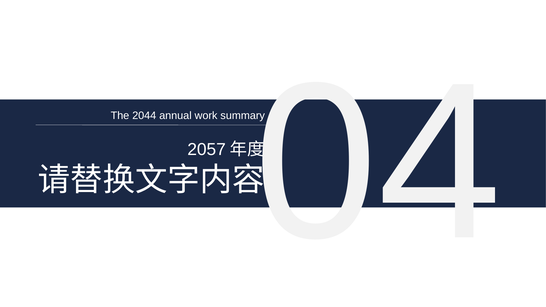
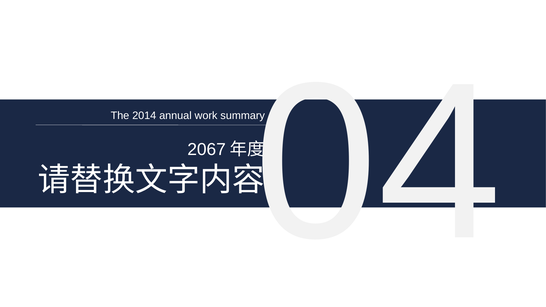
2044: 2044 -> 2014
2057: 2057 -> 2067
